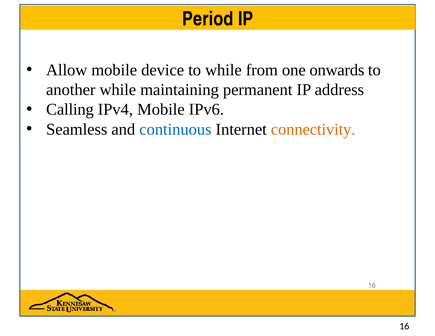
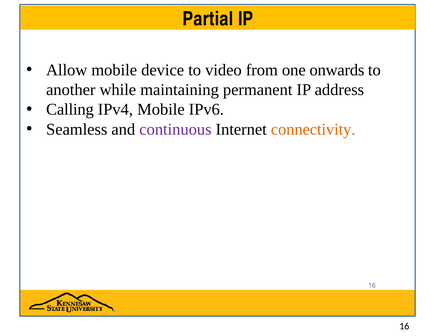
Period: Period -> Partial
to while: while -> video
continuous colour: blue -> purple
